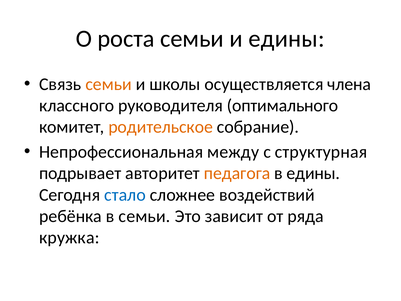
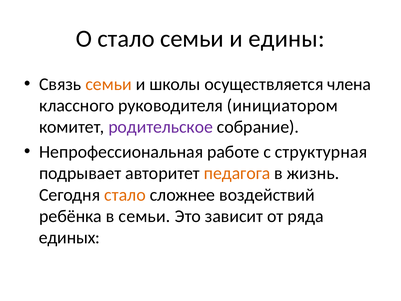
О роста: роста -> стало
оптимального: оптимального -> инициатором
родительское colour: orange -> purple
между: между -> работе
в едины: едины -> жизнь
стало at (125, 195) colour: blue -> orange
кружка: кружка -> единых
